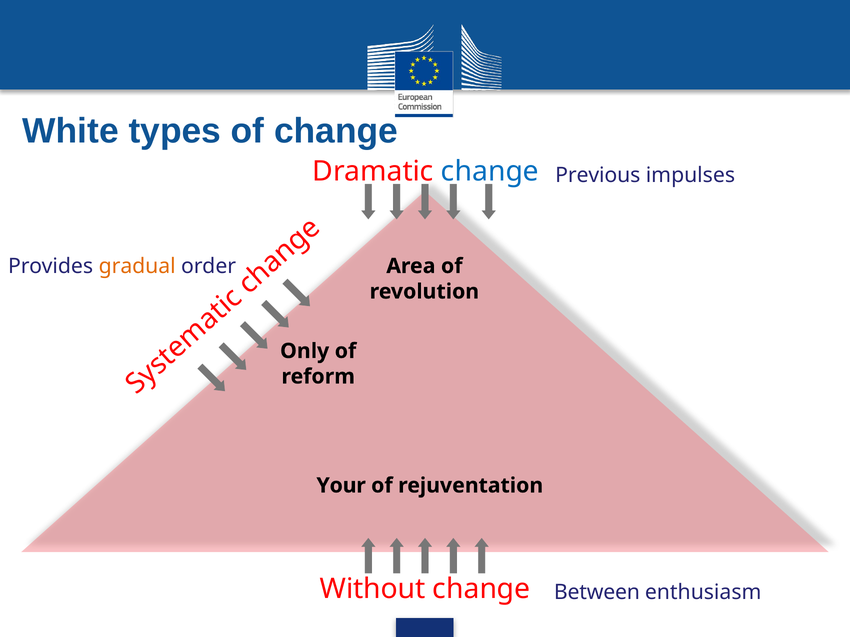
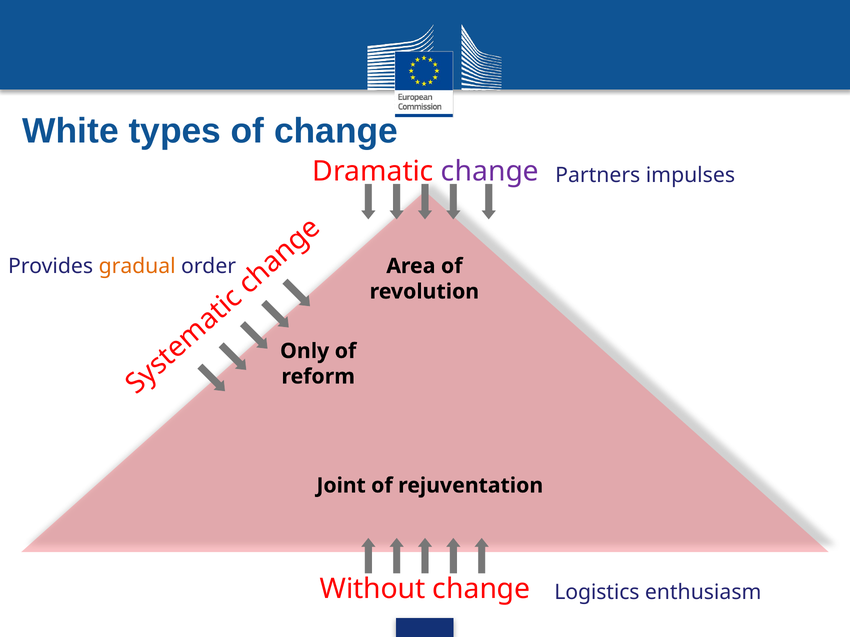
change at (490, 172) colour: blue -> purple
Previous: Previous -> Partners
Your: Your -> Joint
Between: Between -> Logistics
